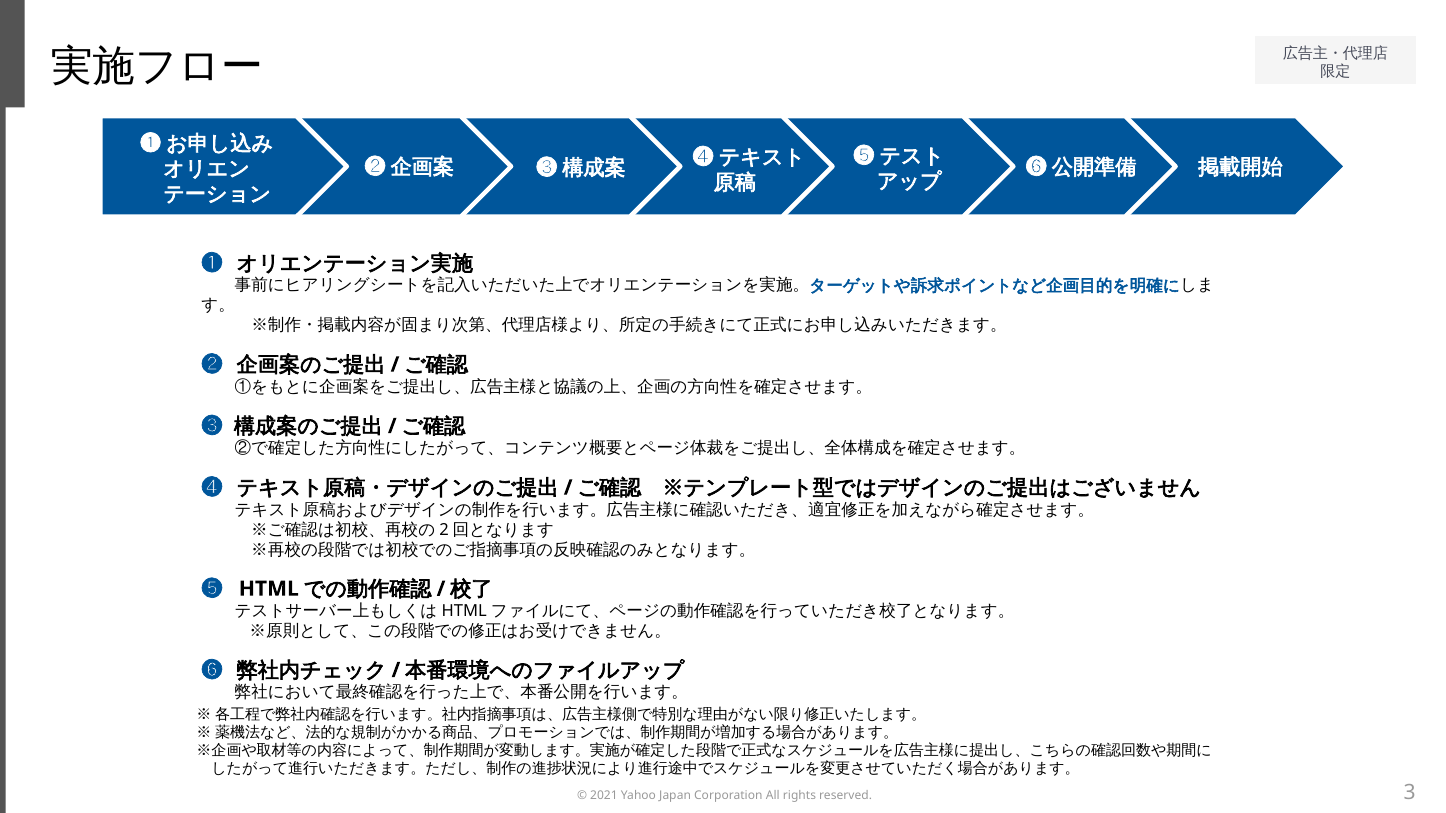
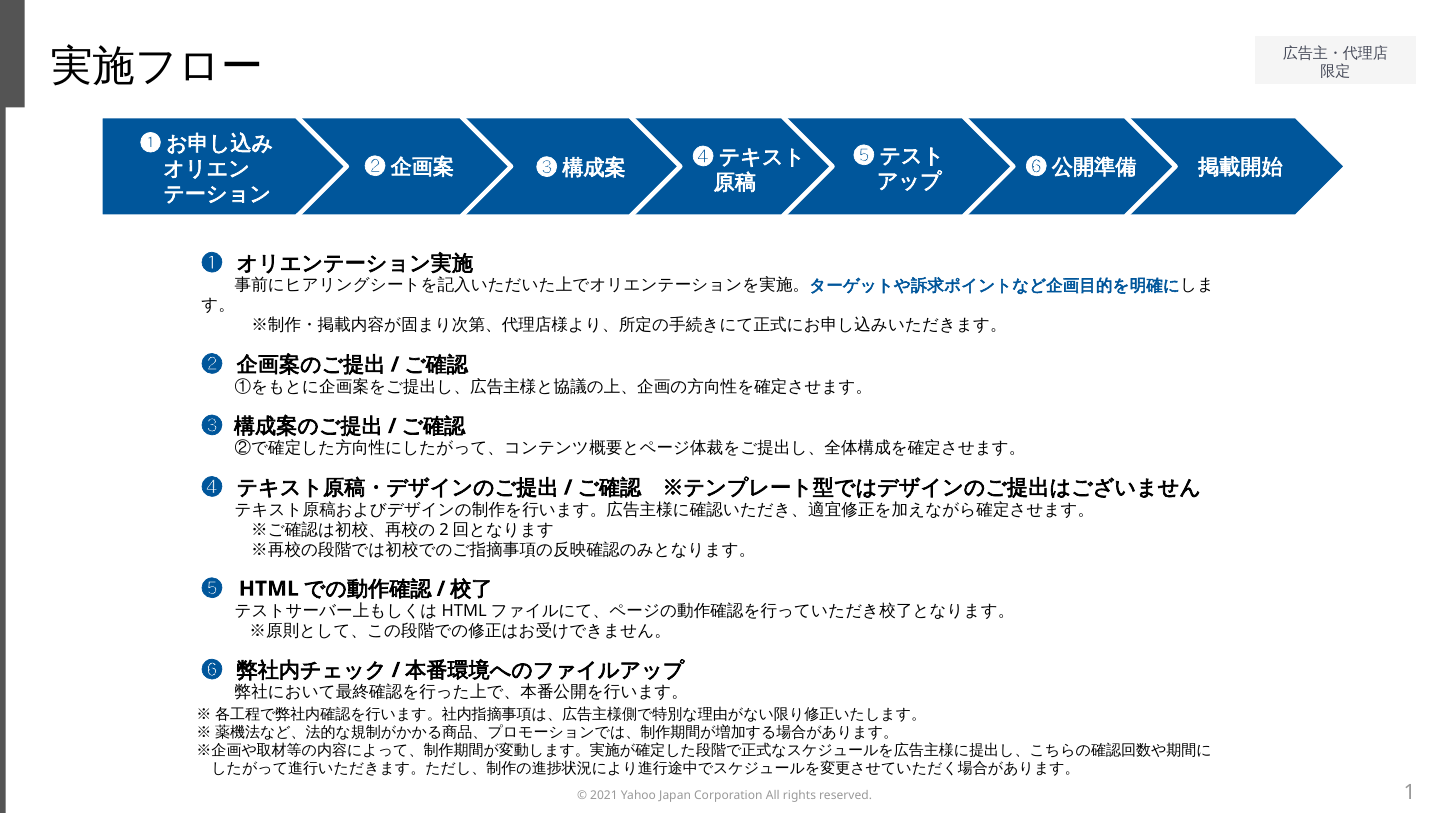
3: 3 -> 1
